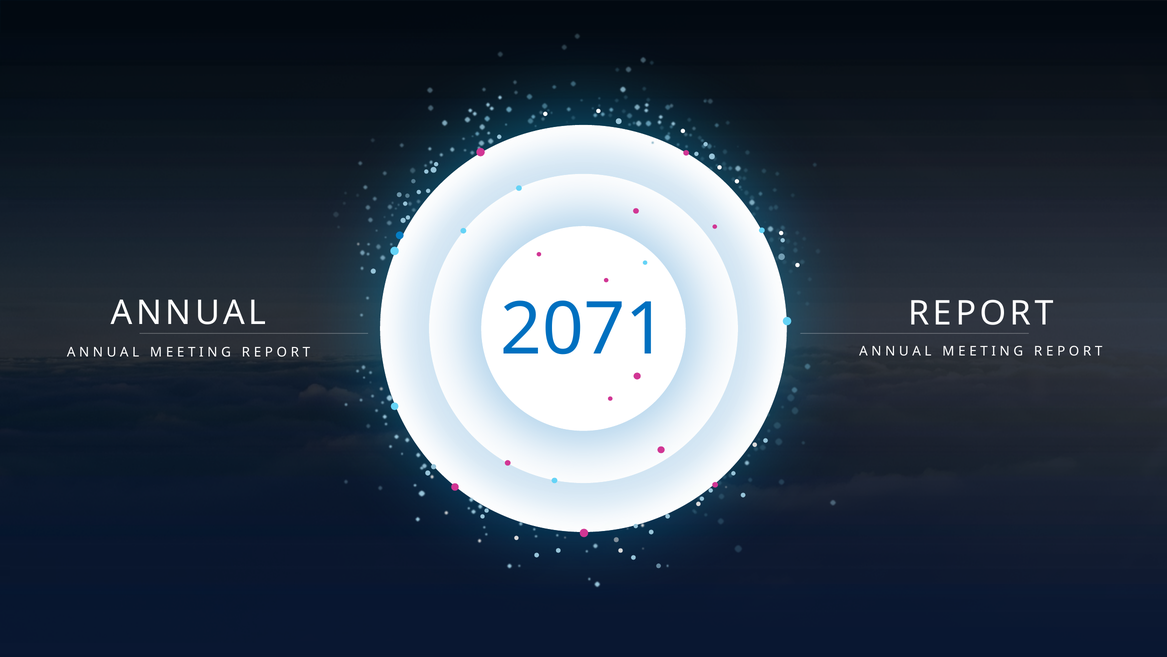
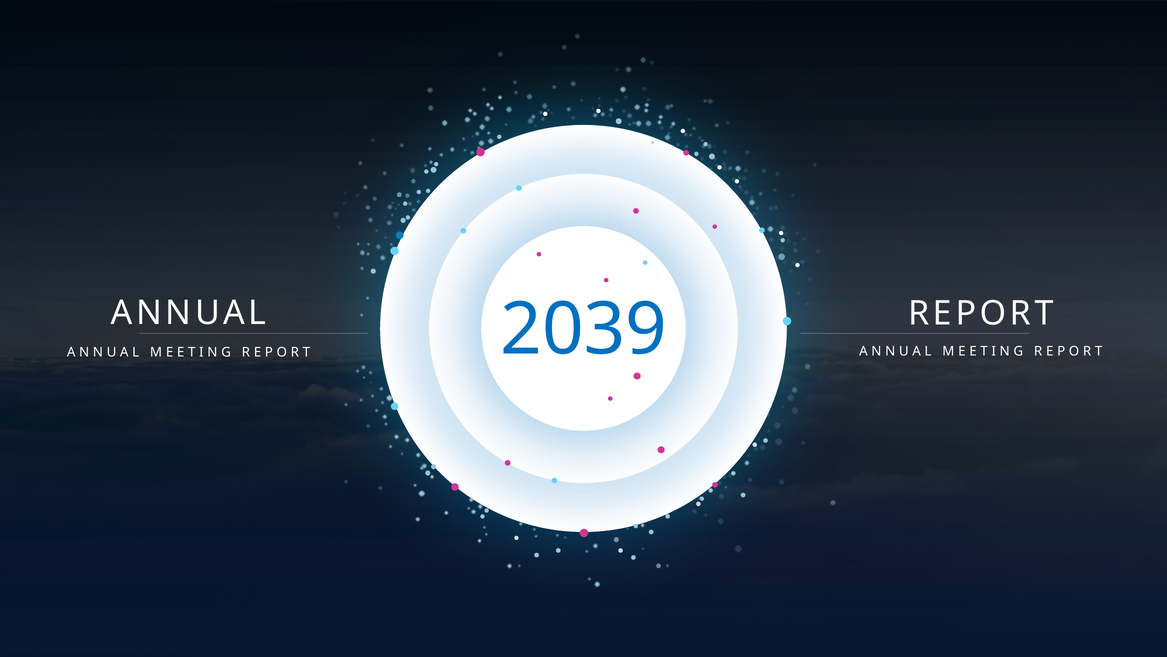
2071: 2071 -> 2039
